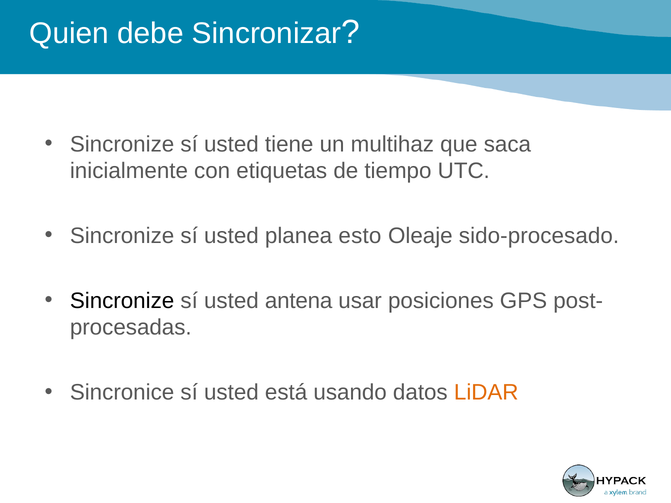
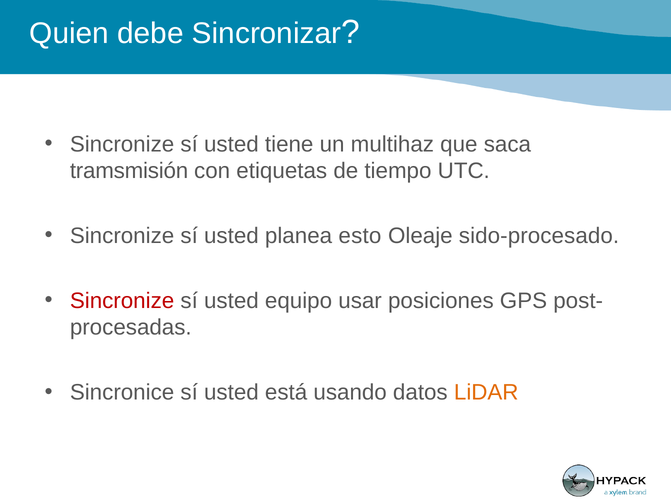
inicialmente: inicialmente -> tramsmisión
Sincronize at (122, 301) colour: black -> red
antena: antena -> equipo
